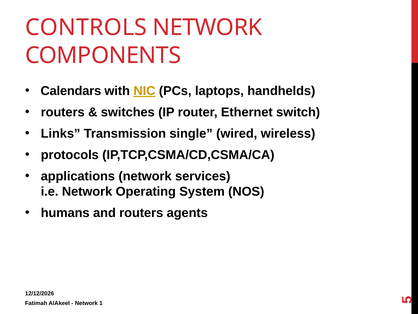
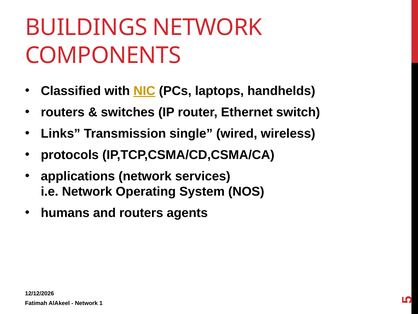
CONTROLS: CONTROLS -> BUILDINGS
Calendars: Calendars -> Classified
